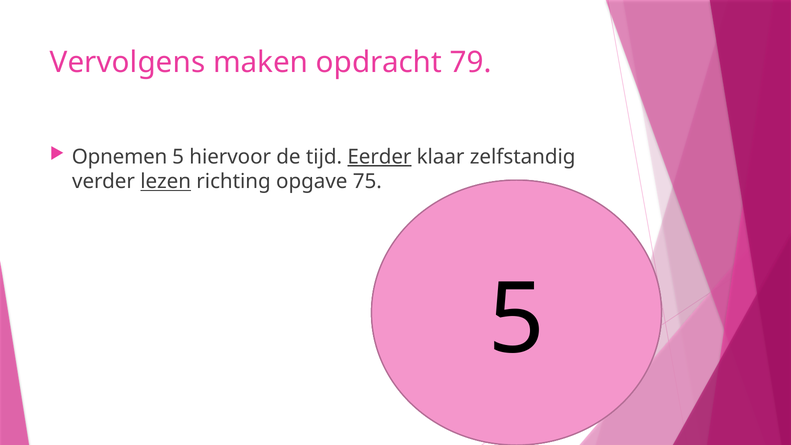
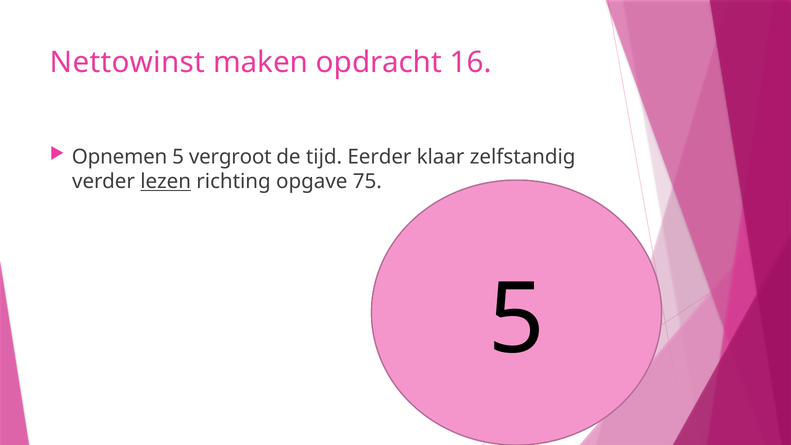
Vervolgens: Vervolgens -> Nettowinst
79: 79 -> 16
hiervoor: hiervoor -> vergroot
Eerder underline: present -> none
